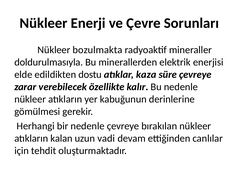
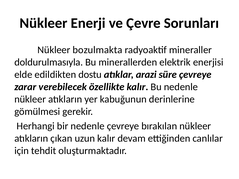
kaza: kaza -> arazi
kalan: kalan -> çıkan
uzun vadi: vadi -> kalır
